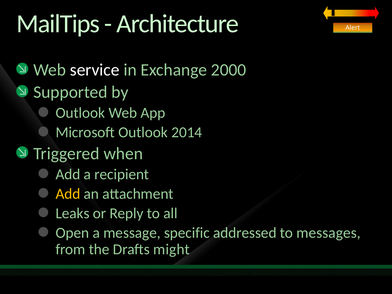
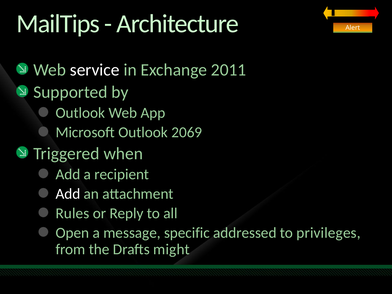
2000: 2000 -> 2011
2014: 2014 -> 2069
Add at (68, 194) colour: yellow -> white
Leaks: Leaks -> Rules
messages: messages -> privileges
